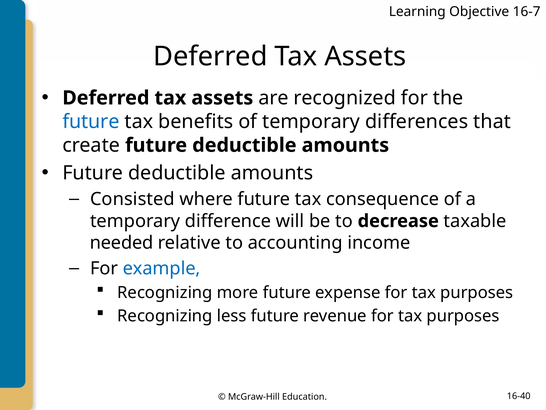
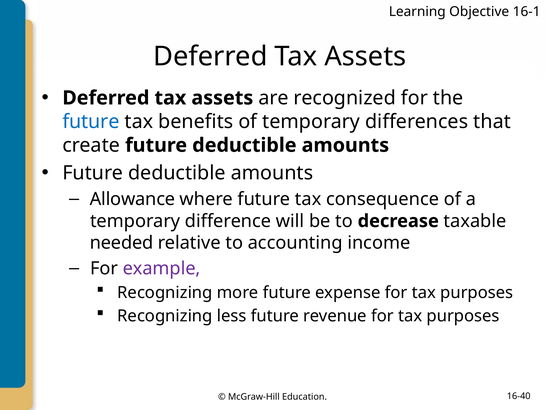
16-7: 16-7 -> 16-1
Consisted: Consisted -> Allowance
example colour: blue -> purple
